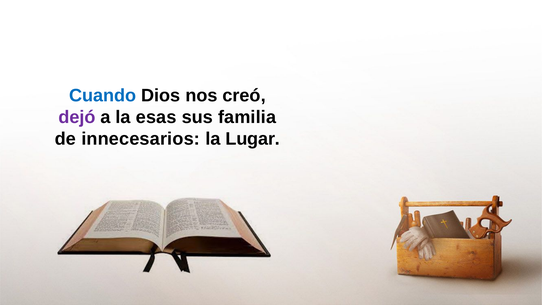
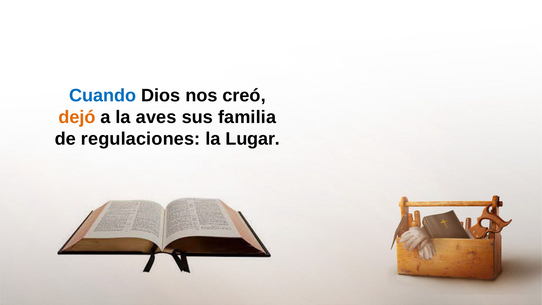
dejó colour: purple -> orange
esas: esas -> aves
innecesarios: innecesarios -> regulaciones
